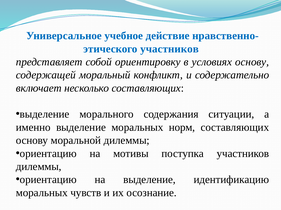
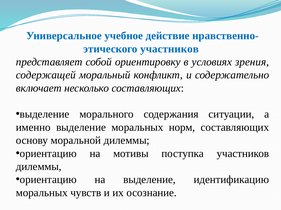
условиях основу: основу -> зрения
